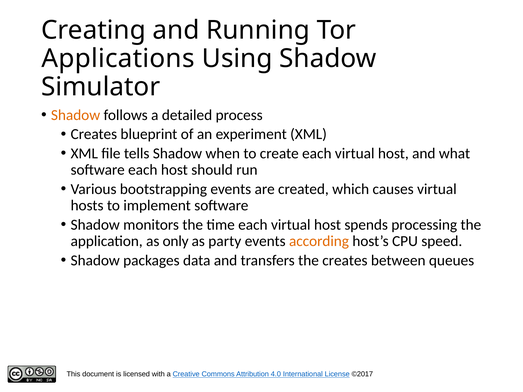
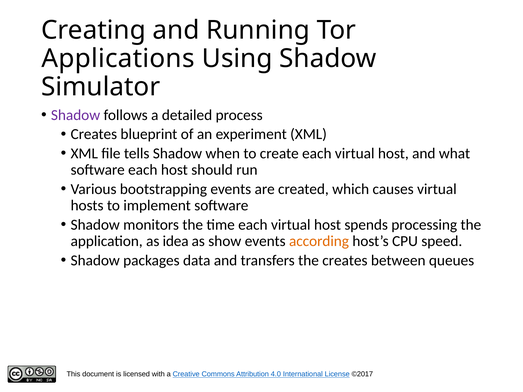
Shadow at (76, 115) colour: orange -> purple
only: only -> idea
party: party -> show
